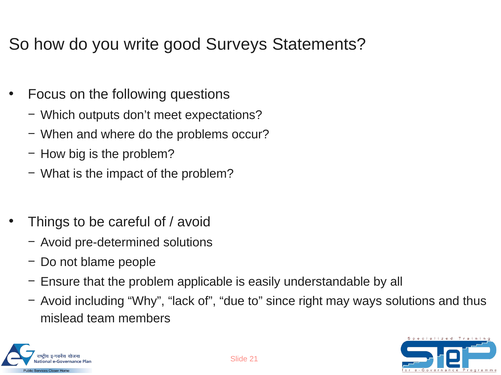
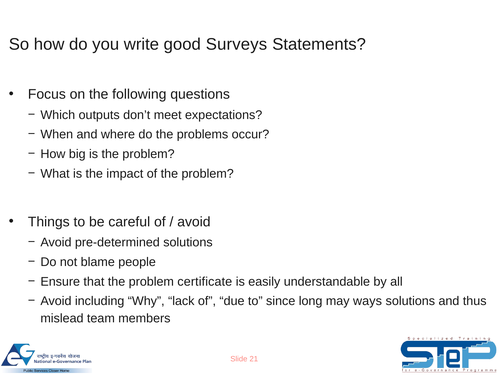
applicable: applicable -> certificate
right: right -> long
